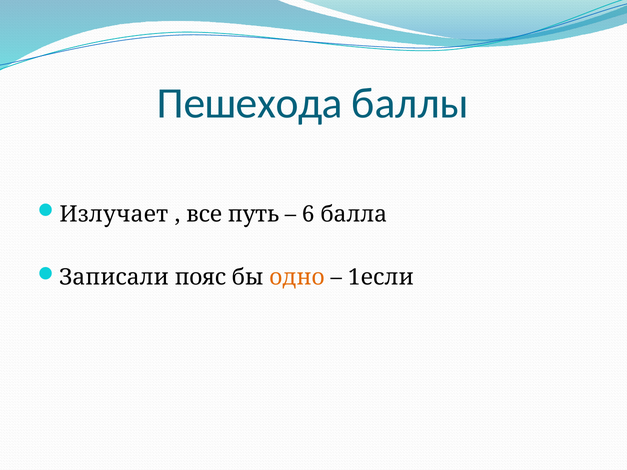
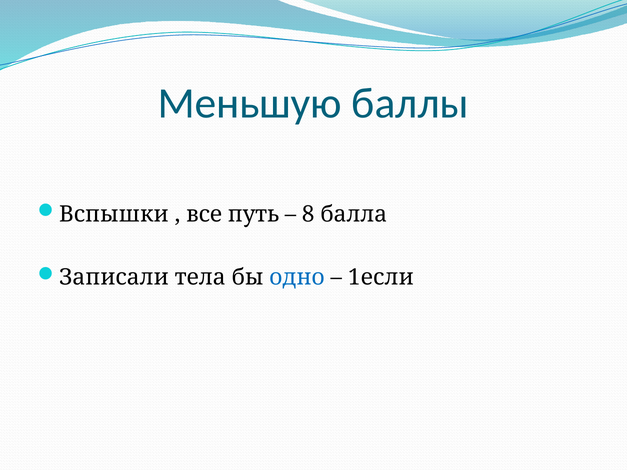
Пешехода: Пешехода -> Меньшую
Излучает: Излучает -> Вспышки
6: 6 -> 8
пояс: пояс -> тела
одно colour: orange -> blue
